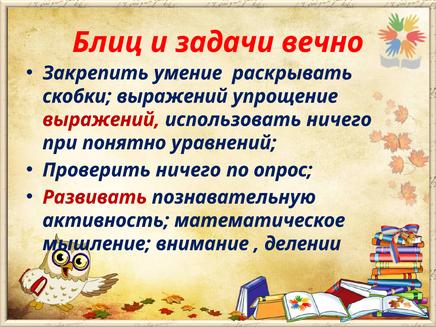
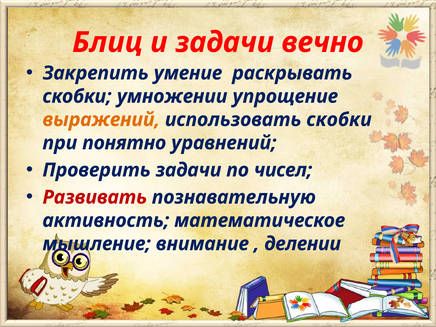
скобки выражений: выражений -> умножении
выражений at (101, 120) colour: red -> orange
использовать ничего: ничего -> скобки
Проверить ничего: ничего -> задачи
опрос: опрос -> чисел
